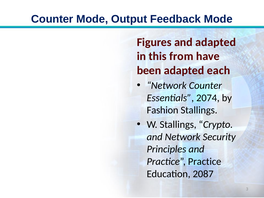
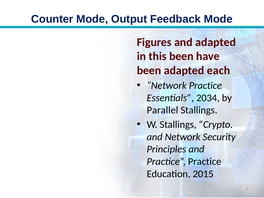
this from: from -> been
Network Counter: Counter -> Practice
2074: 2074 -> 2034
Fashion: Fashion -> Parallel
2087: 2087 -> 2015
